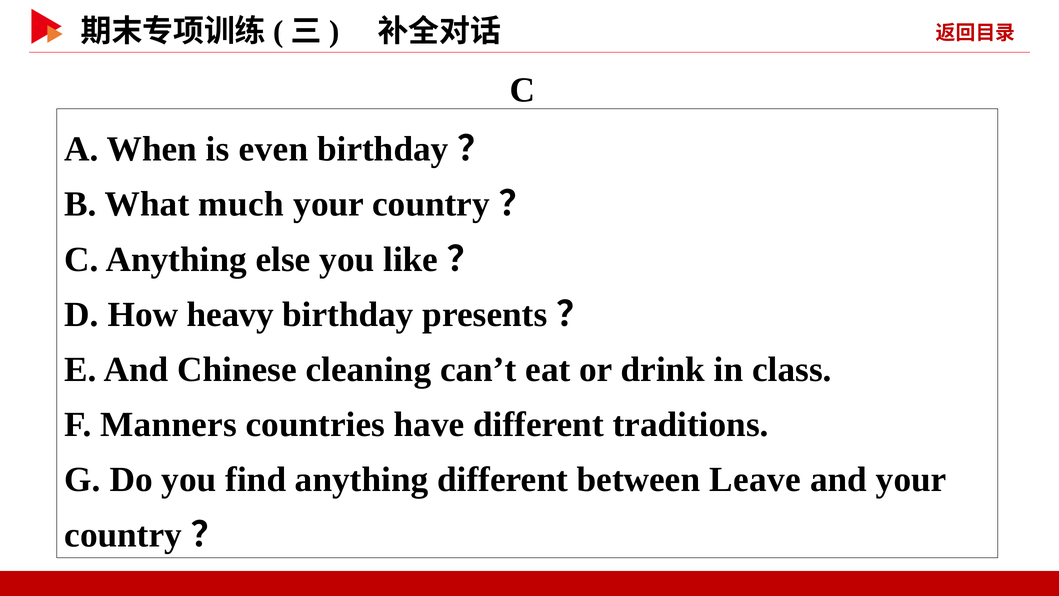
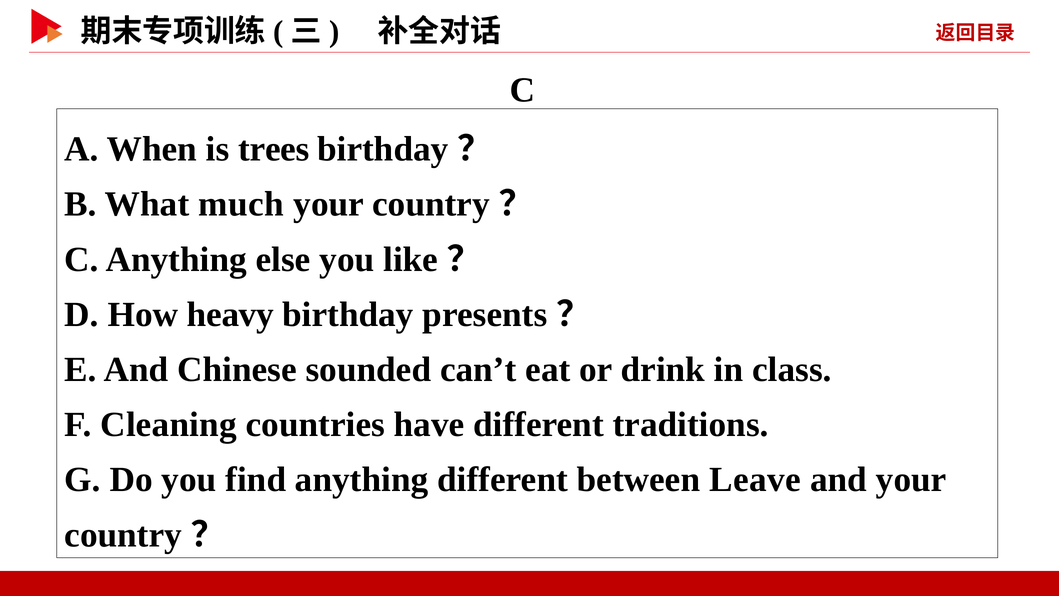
even: even -> trees
cleaning: cleaning -> sounded
Manners: Manners -> Cleaning
